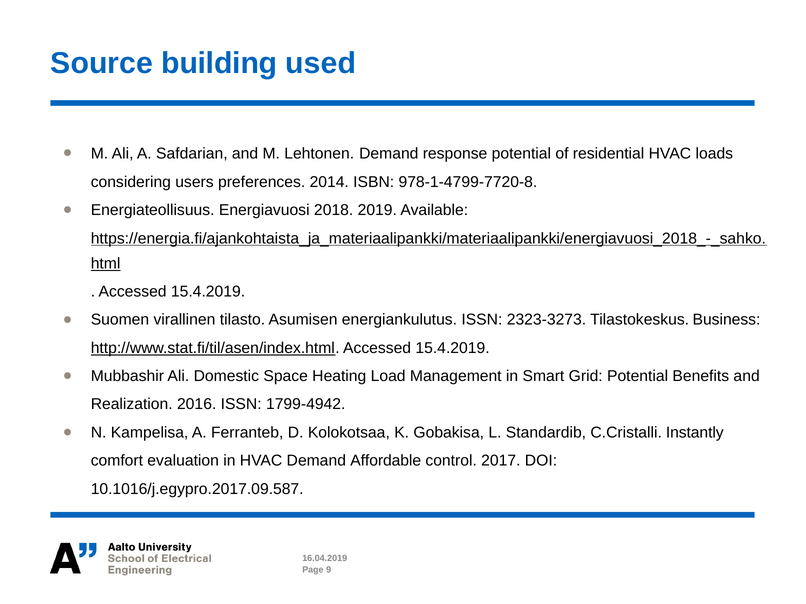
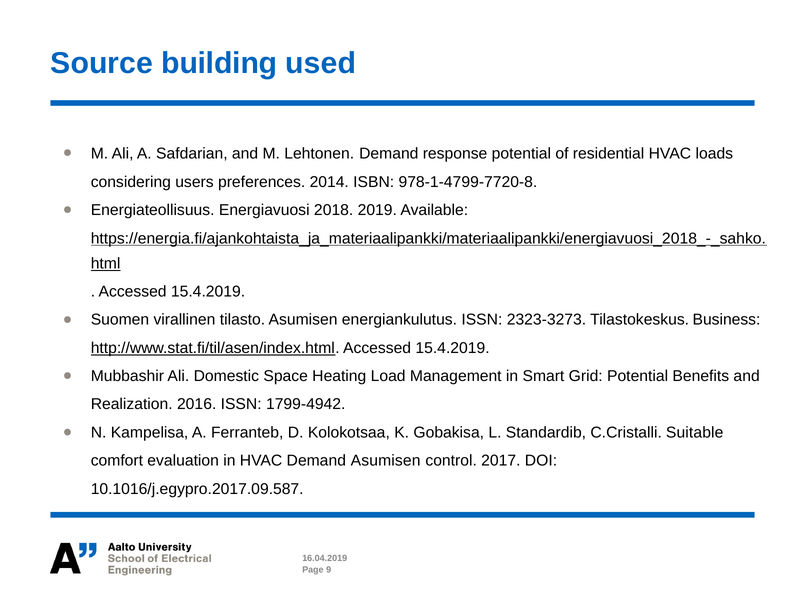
Instantly: Instantly -> Suitable
Demand Affordable: Affordable -> Asumisen
